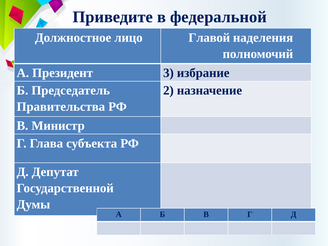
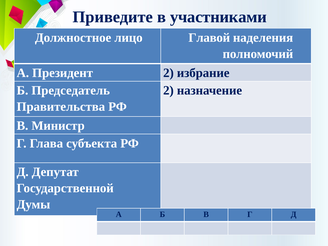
федеральной: федеральной -> участниками
Президент 3: 3 -> 2
